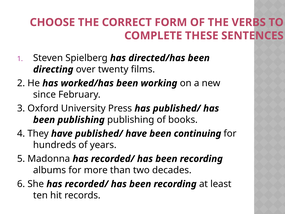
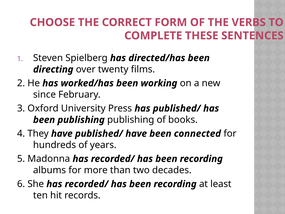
continuing: continuing -> connected
